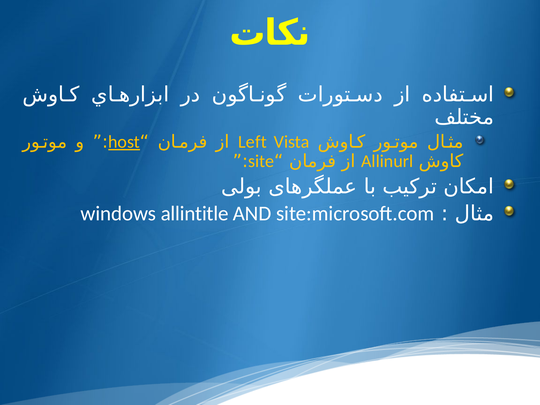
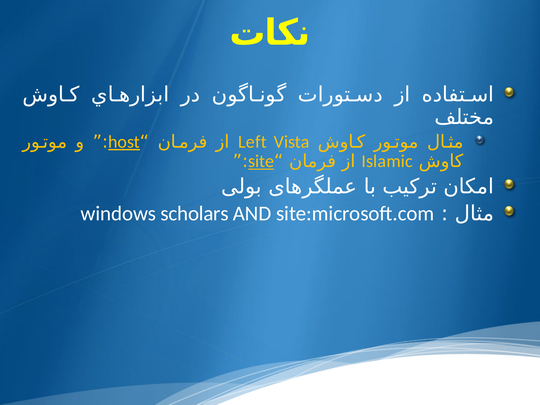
site underline: none -> present
Allinurl: Allinurl -> Islamic
allintitle: allintitle -> scholars
